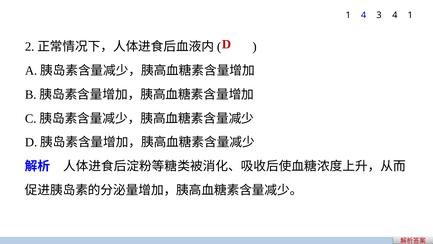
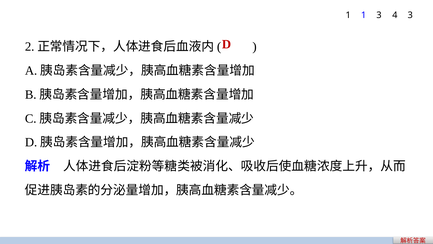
1 4: 4 -> 1
4 1: 1 -> 3
